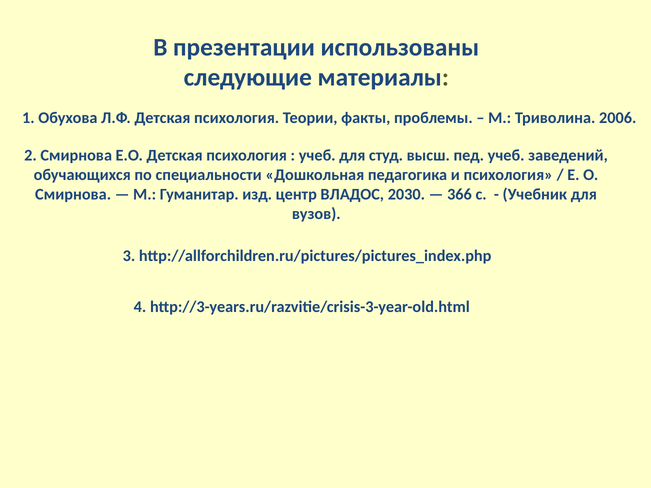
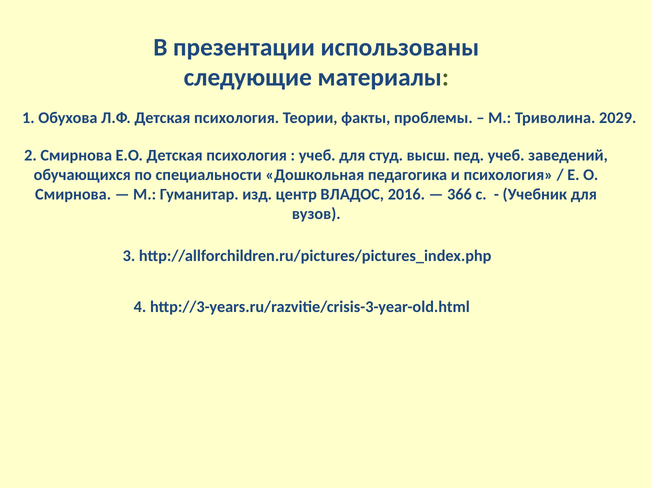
2006: 2006 -> 2029
2030: 2030 -> 2016
